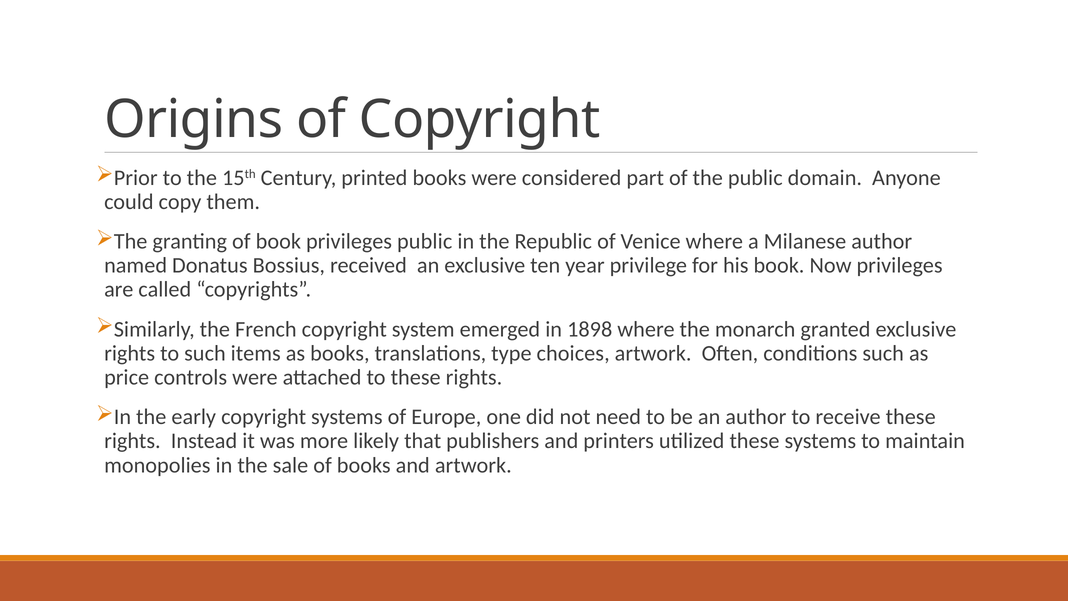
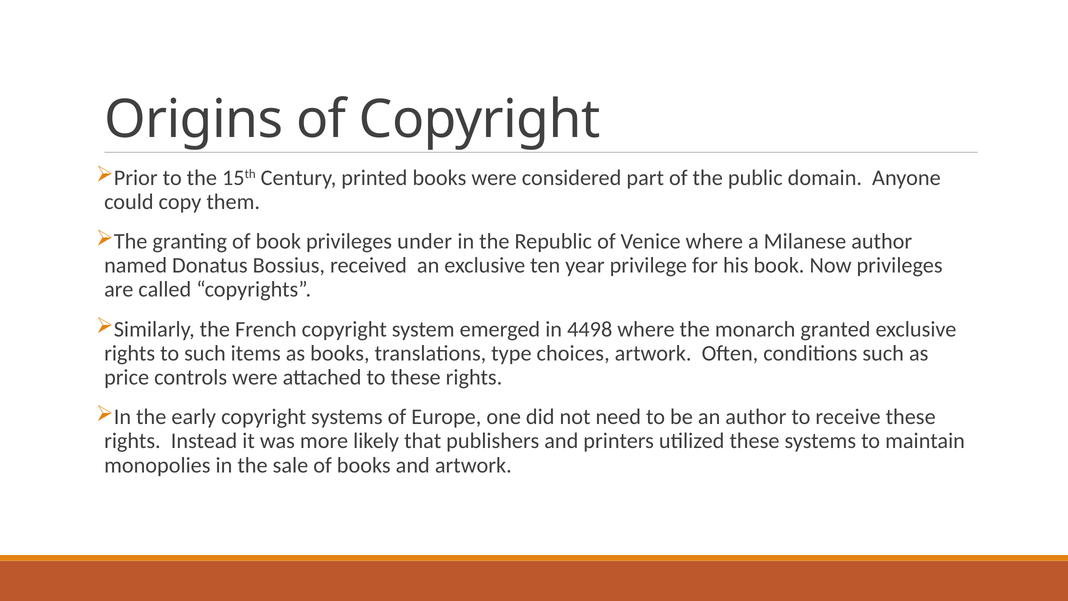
privileges public: public -> under
1898: 1898 -> 4498
